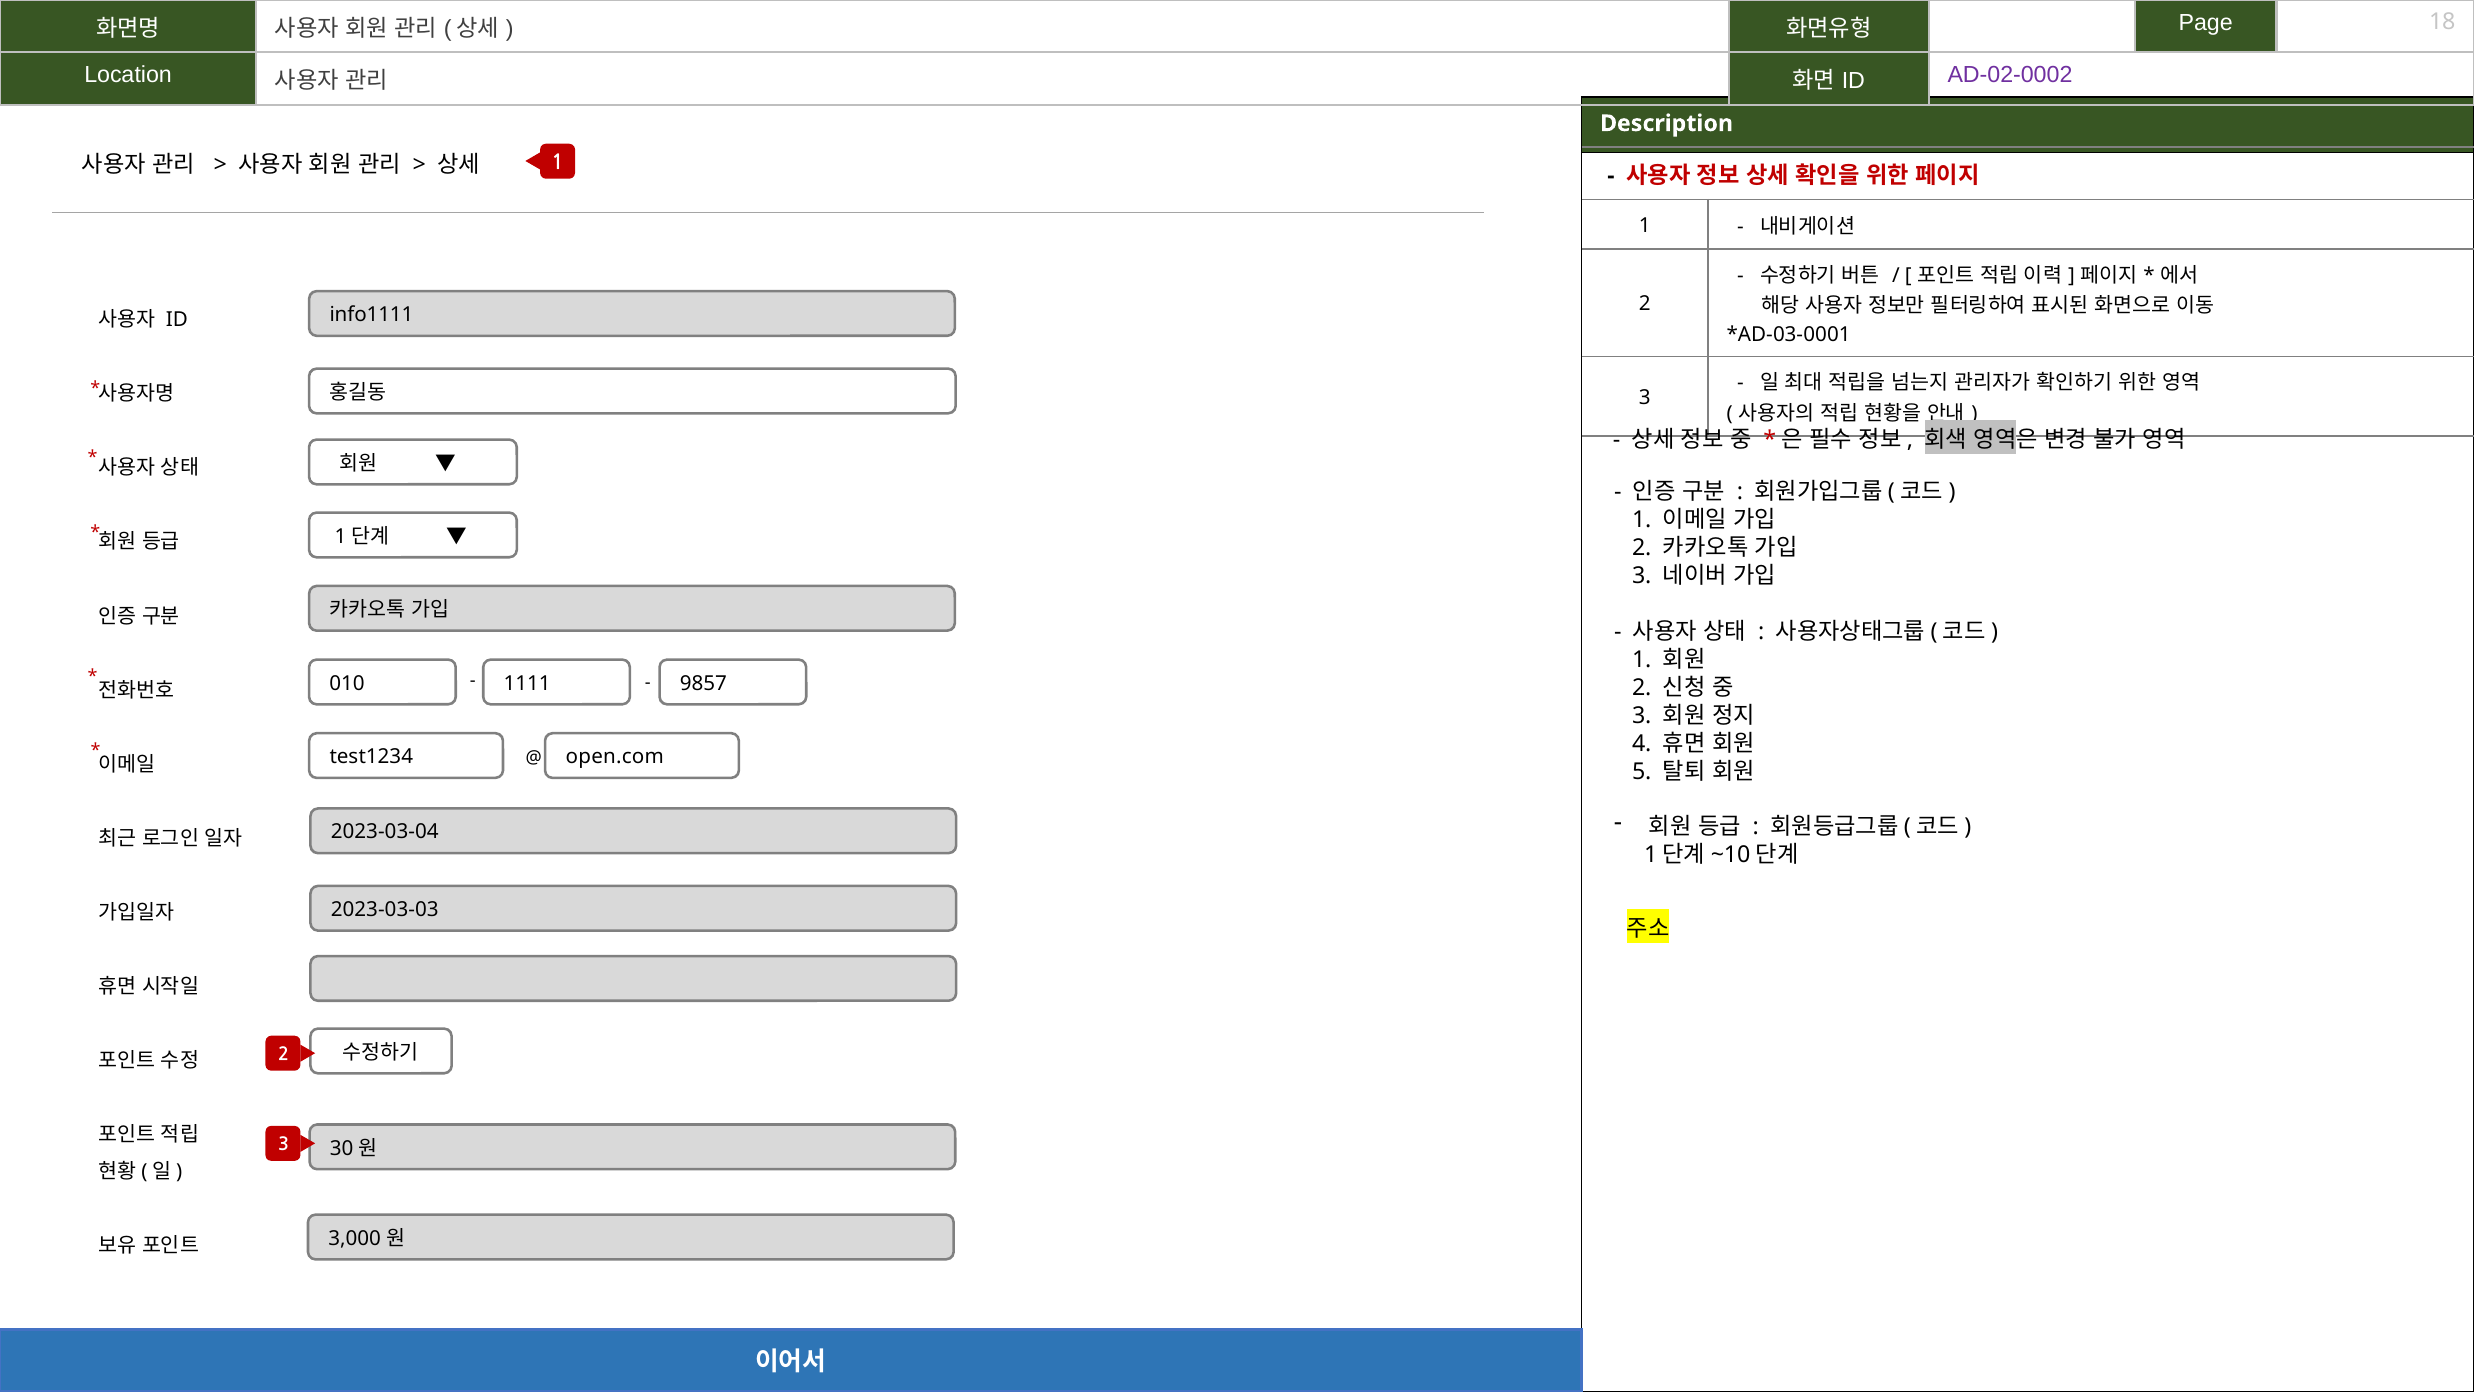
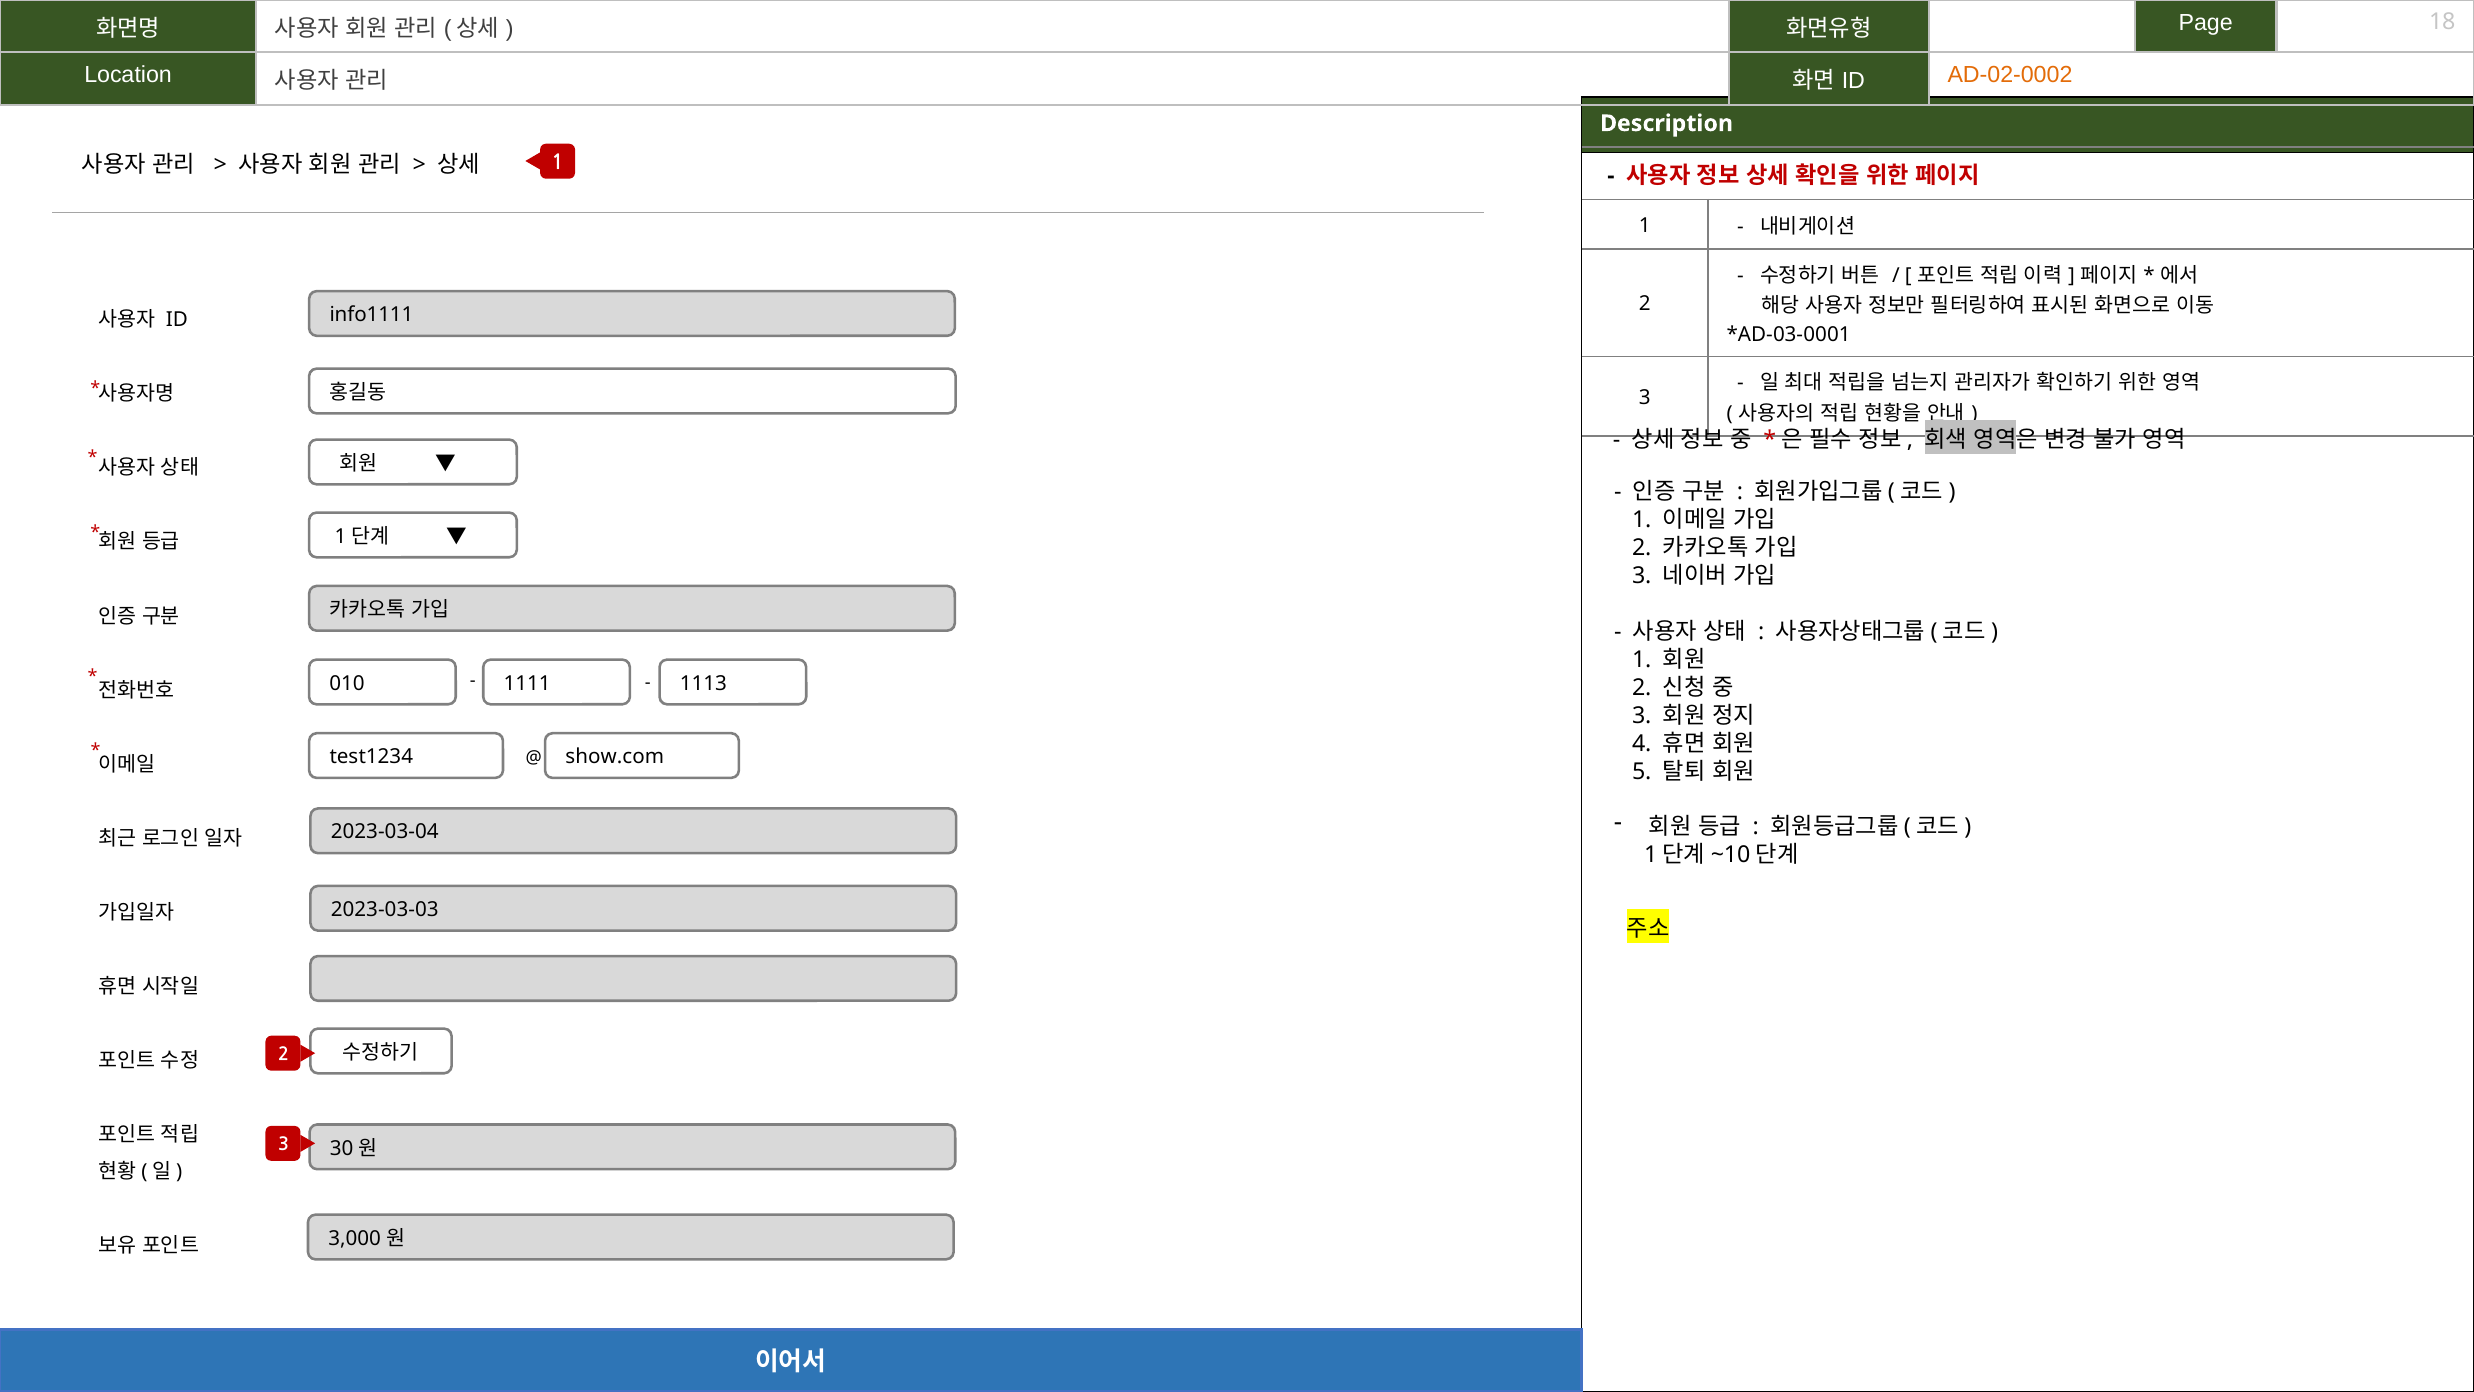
AD-02-0002 colour: purple -> orange
9857: 9857 -> 1113
open.com: open.com -> show.com
